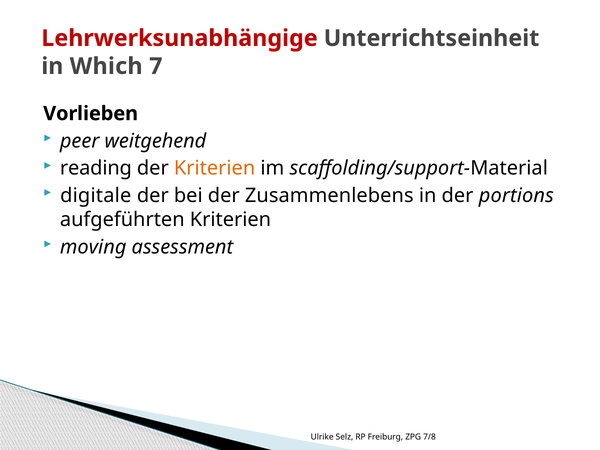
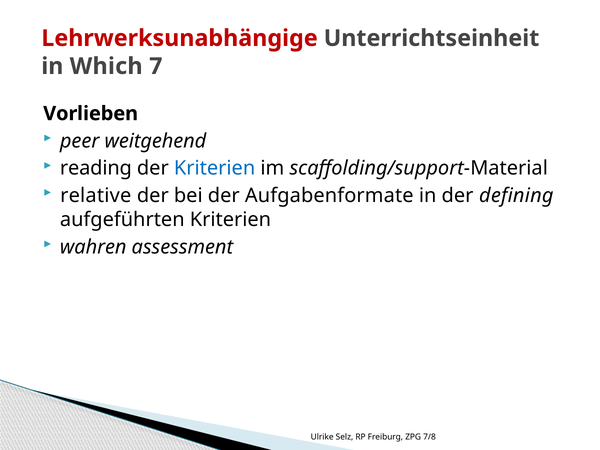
Kriterien at (215, 168) colour: orange -> blue
digitale: digitale -> relative
Zusammenlebens: Zusammenlebens -> Aufgabenformate
portions: portions -> defining
moving: moving -> wahren
